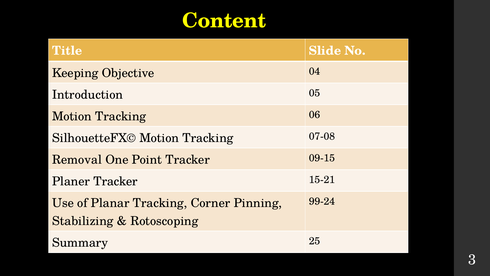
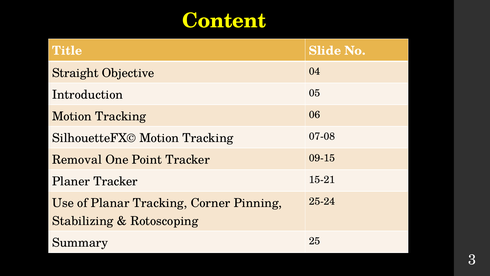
Keeping: Keeping -> Straight
99-24: 99-24 -> 25-24
